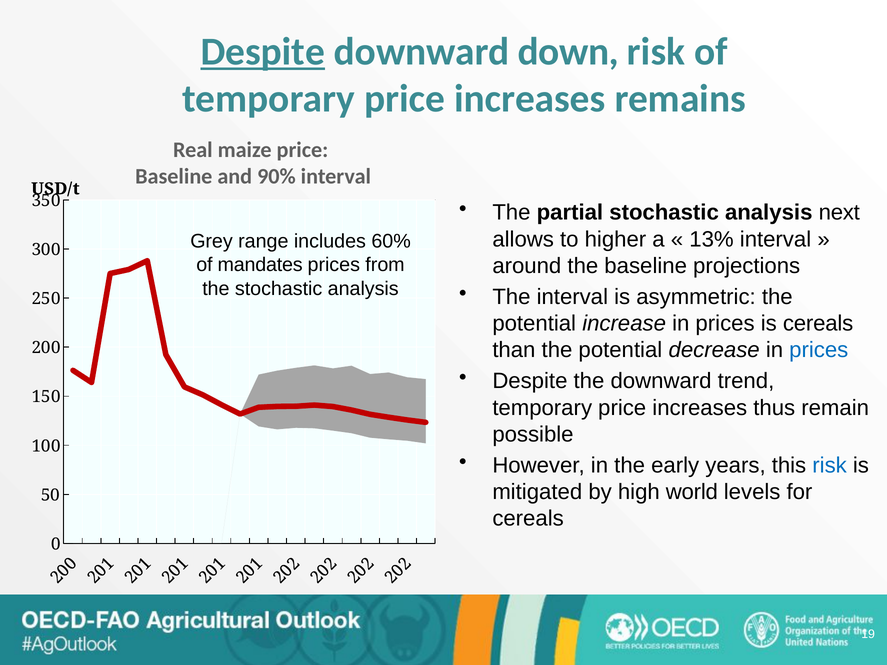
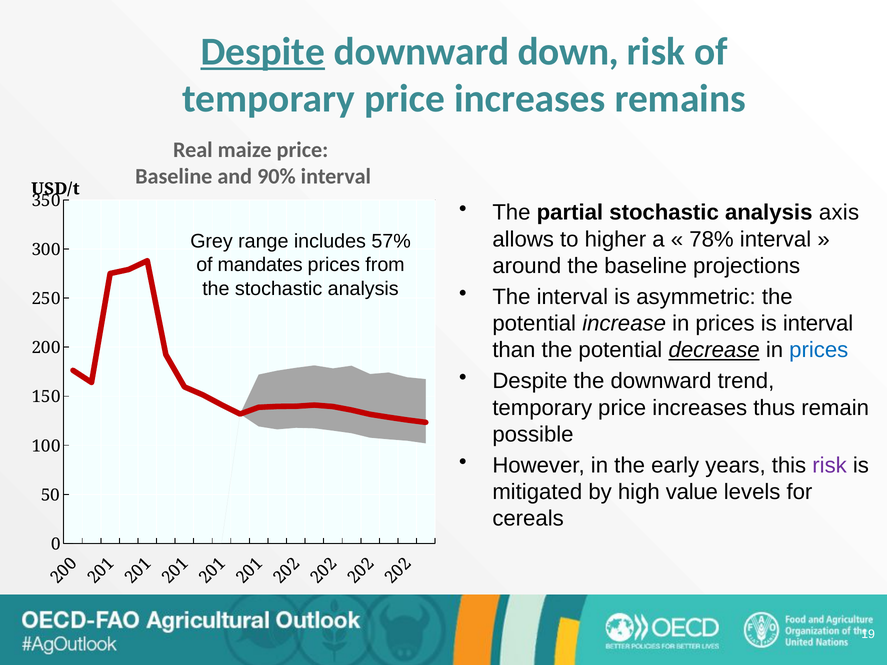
next: next -> axis
13%: 13% -> 78%
60%: 60% -> 57%
is cereals: cereals -> interval
decrease underline: none -> present
risk at (830, 466) colour: blue -> purple
world: world -> value
